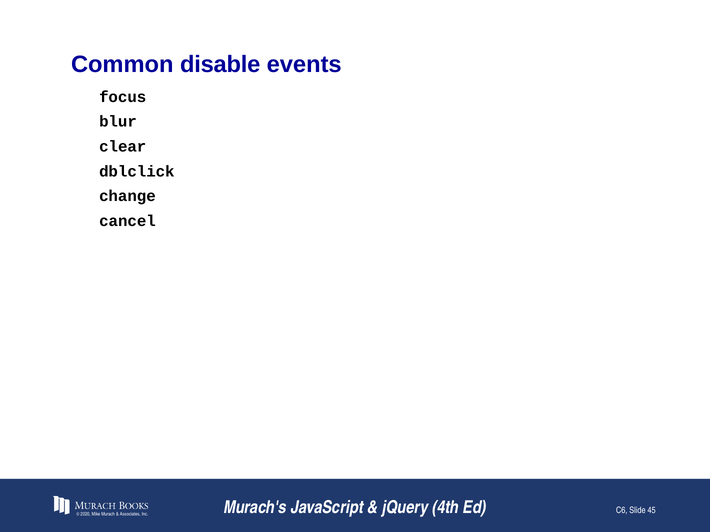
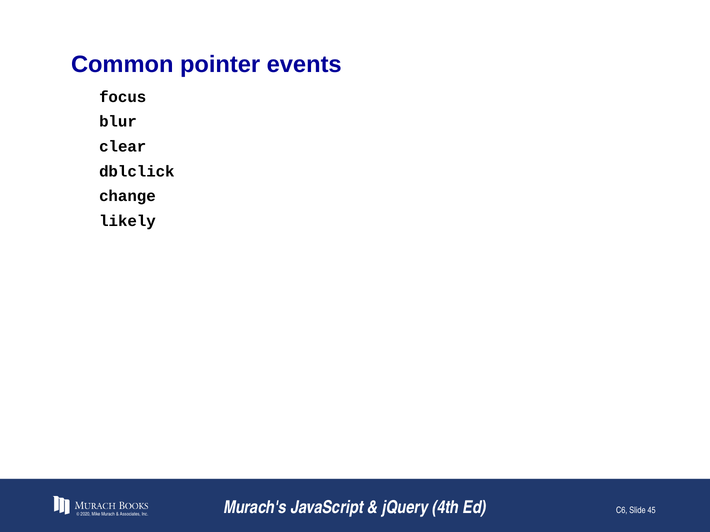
disable: disable -> pointer
cancel: cancel -> likely
